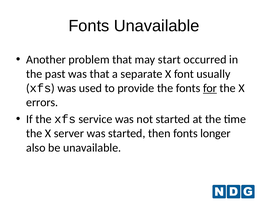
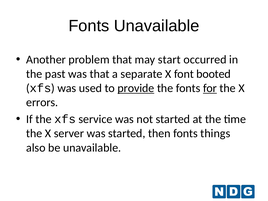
usually: usually -> booted
provide underline: none -> present
longer: longer -> things
